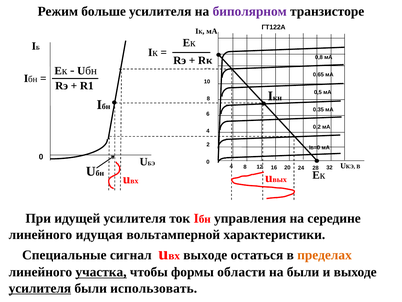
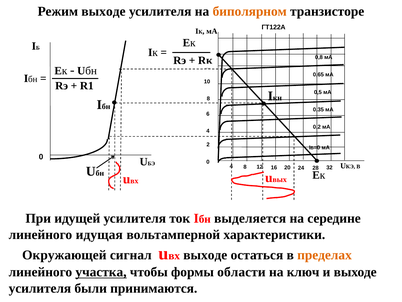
Режим больше: больше -> выходе
биполярном colour: purple -> orange
управления: управления -> выделяется
Специальные: Специальные -> Окружающей
на были: были -> ключ
усилителя at (40, 288) underline: present -> none
использовать: использовать -> принимаются
